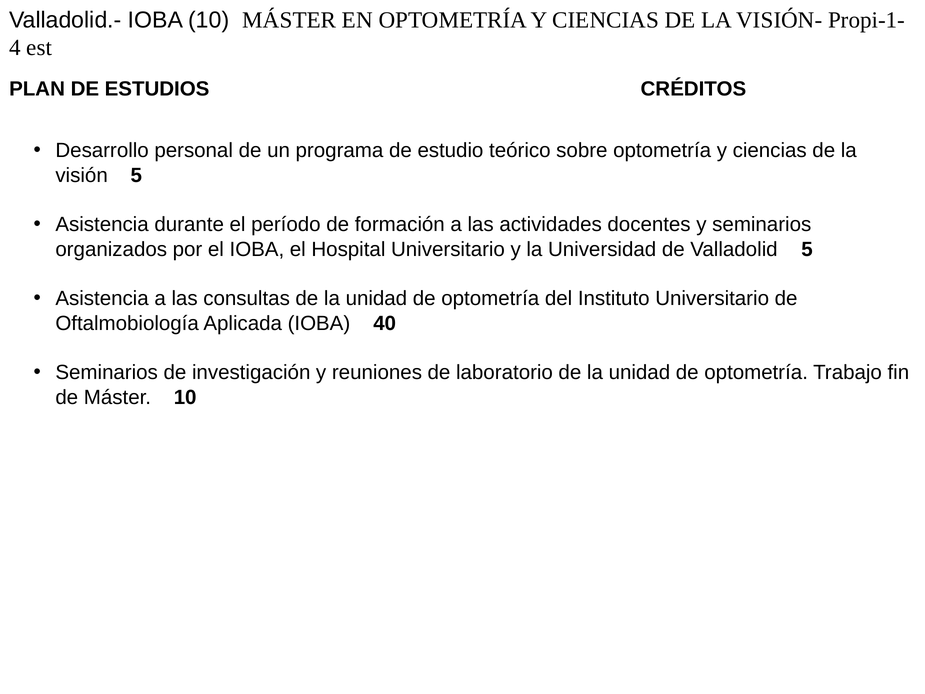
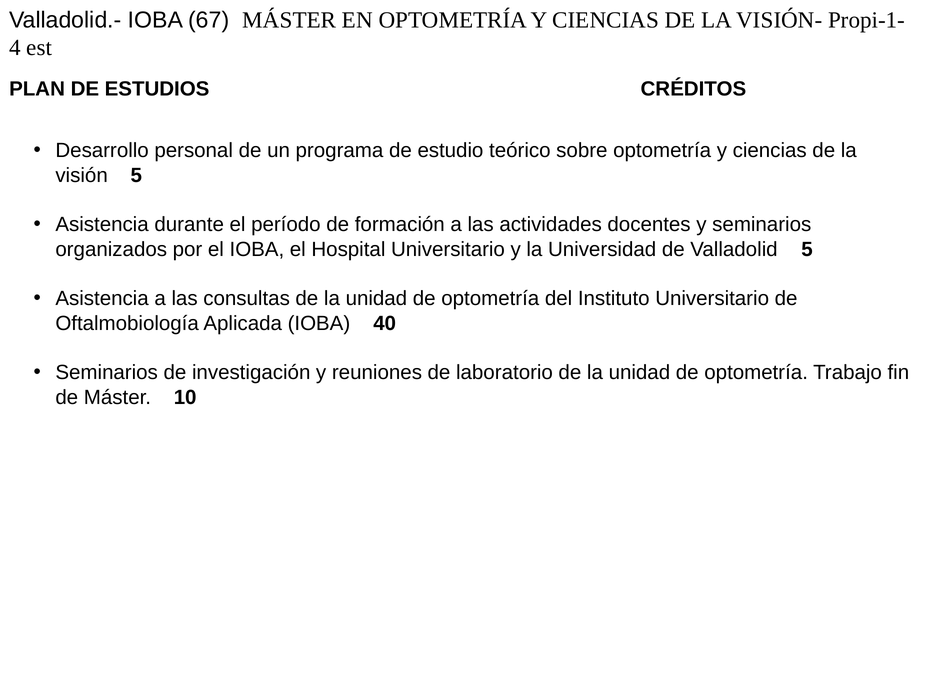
IOBA 10: 10 -> 67
